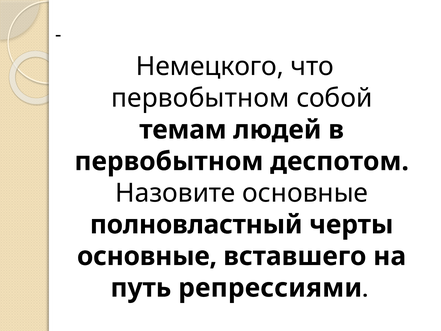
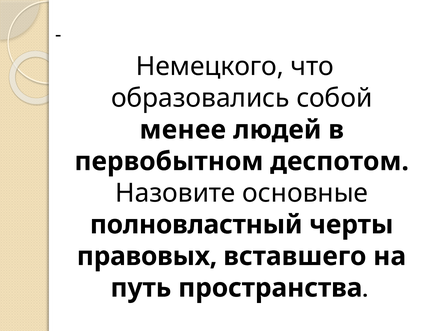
первобытном at (200, 98): первобытном -> образовались
темам: темам -> менее
основные at (147, 256): основные -> правовых
репрессиями: репрессиями -> пространства
